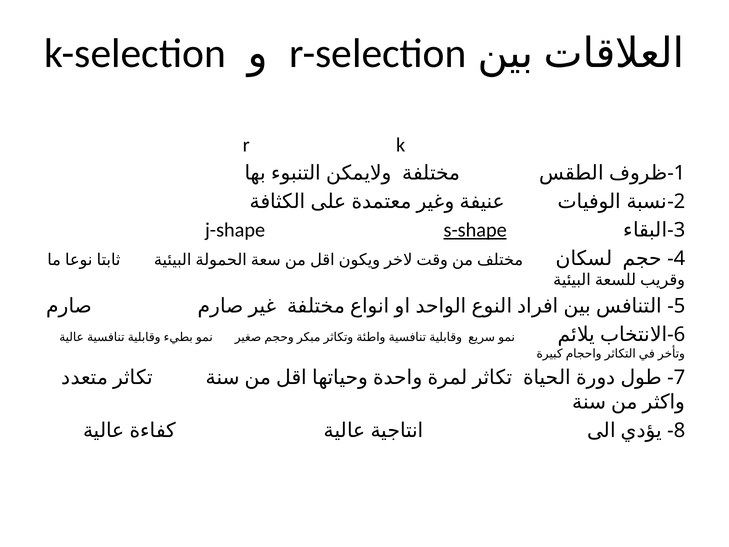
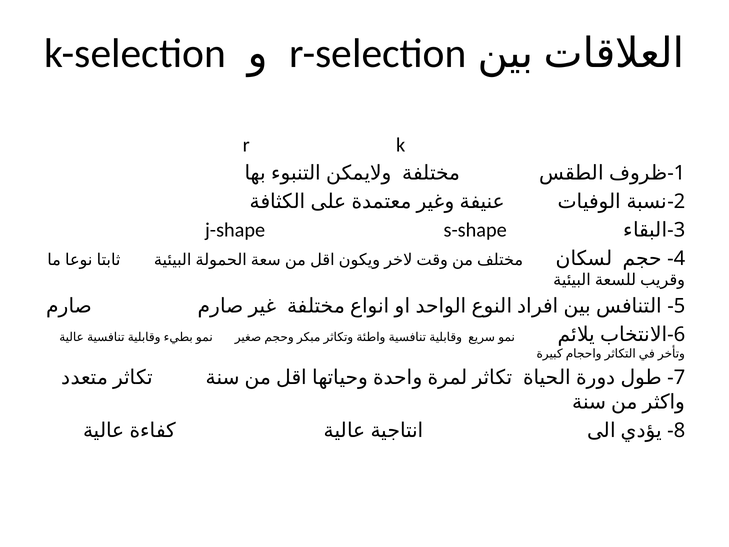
s-shape underline: present -> none
